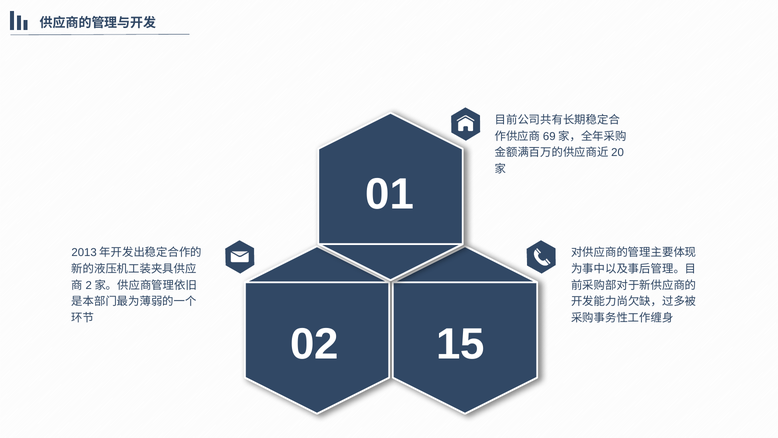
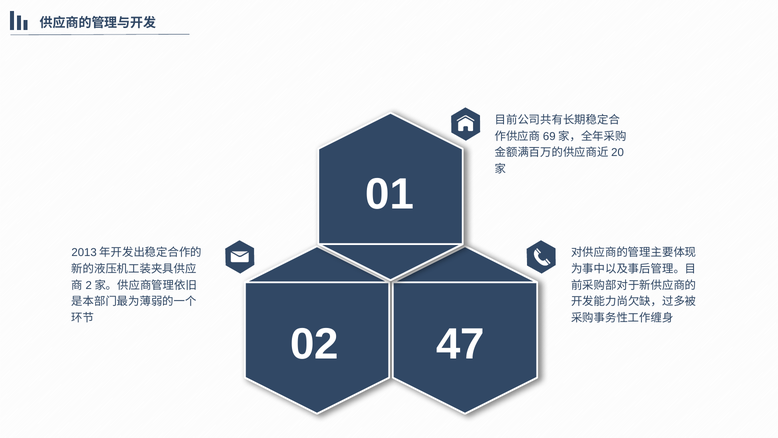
15: 15 -> 47
